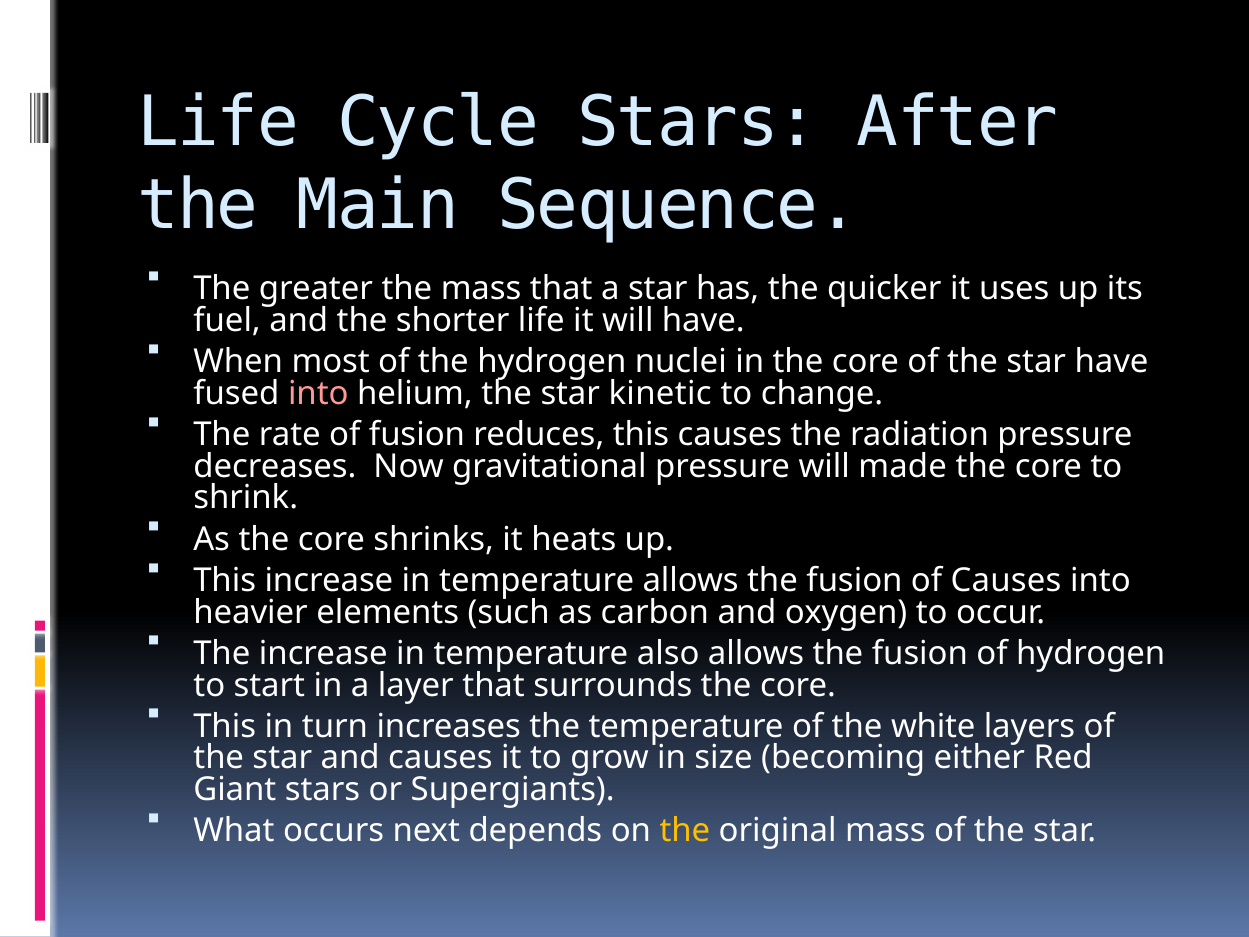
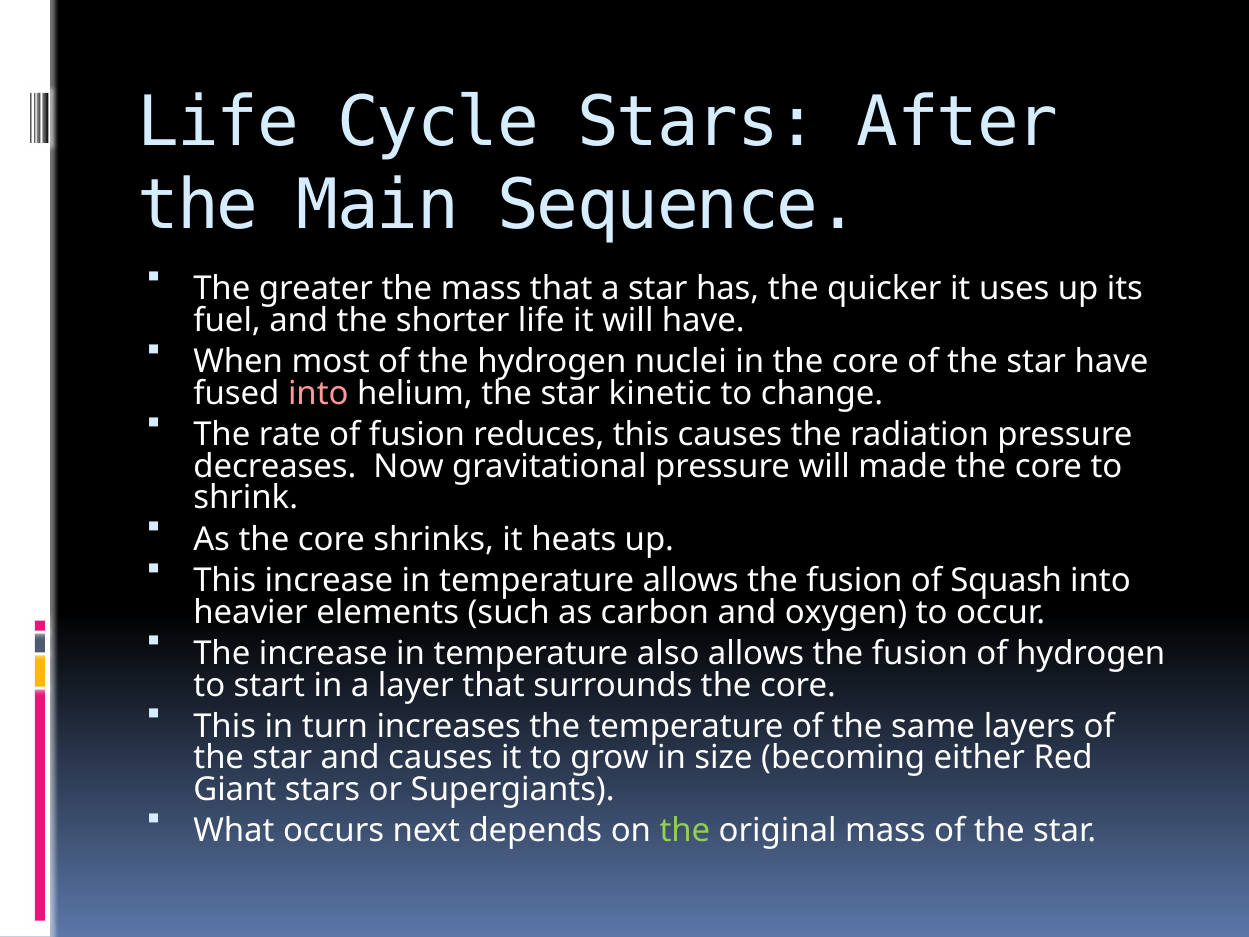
of Causes: Causes -> Squash
white: white -> same
the at (685, 831) colour: yellow -> light green
